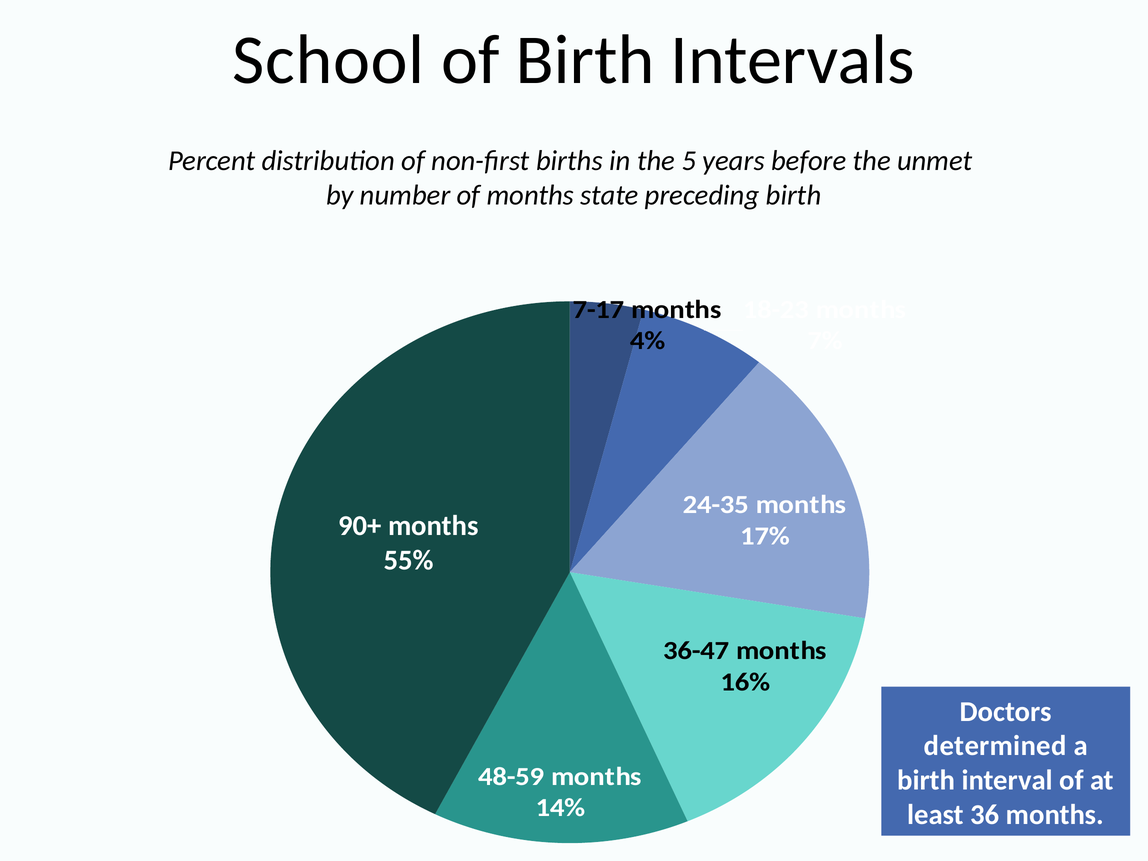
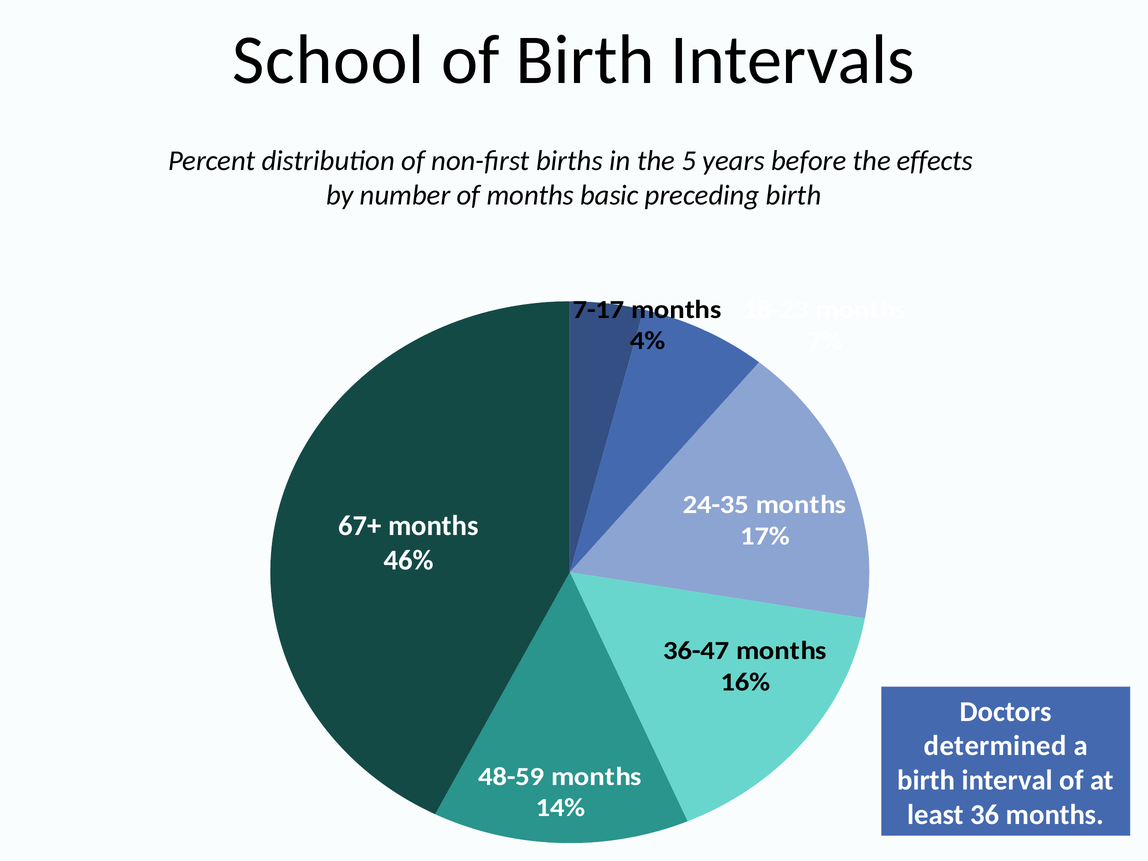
unmet: unmet -> effects
state: state -> basic
90+: 90+ -> 67+
55%: 55% -> 46%
